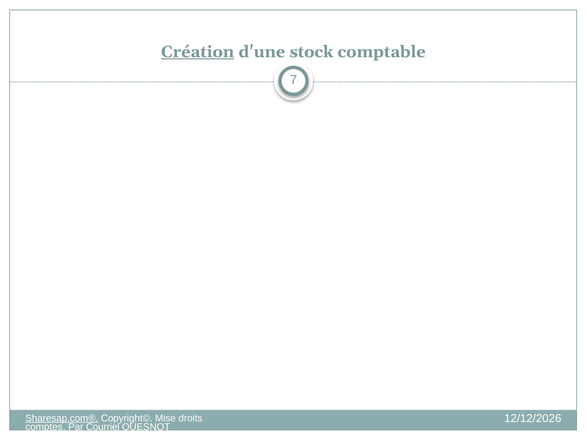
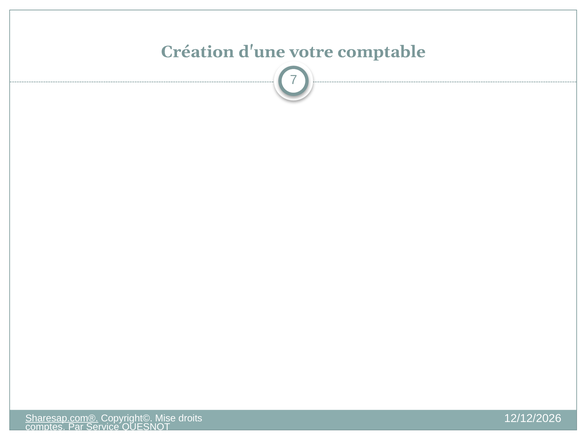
Création underline: present -> none
stock: stock -> votre
Courriel: Courriel -> Service
